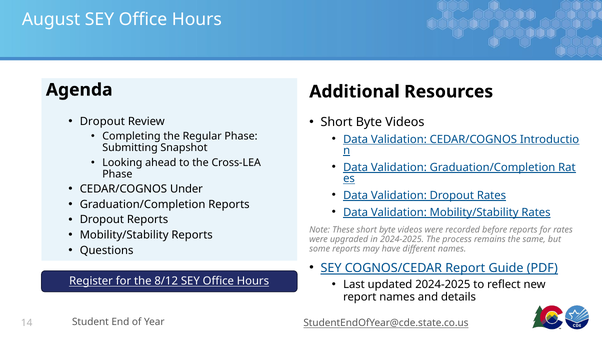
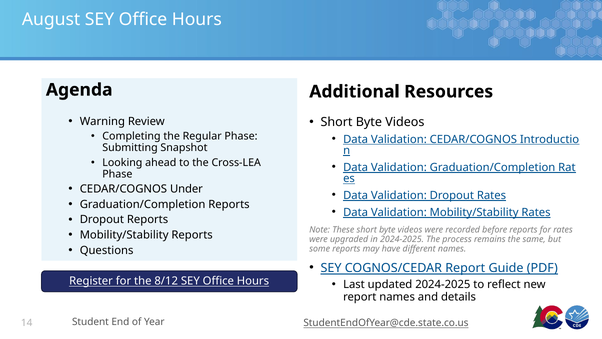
Dropout at (102, 121): Dropout -> Warning
